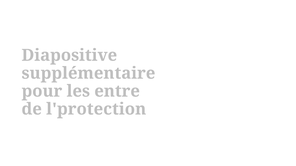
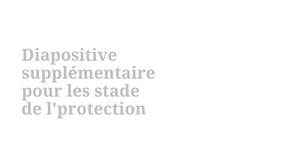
entre: entre -> stade
